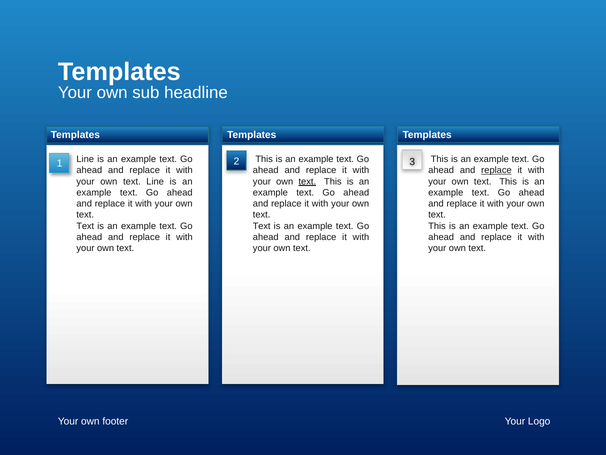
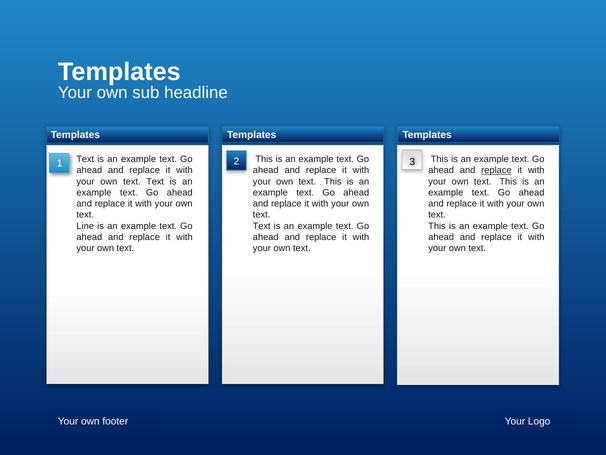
Line at (85, 159): Line -> Text
Line at (155, 181): Line -> Text
text at (307, 181) underline: present -> none
Text at (85, 226): Text -> Line
